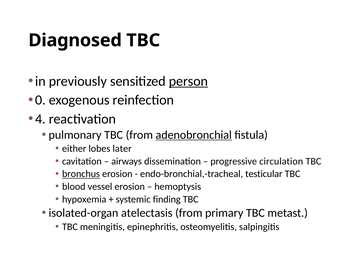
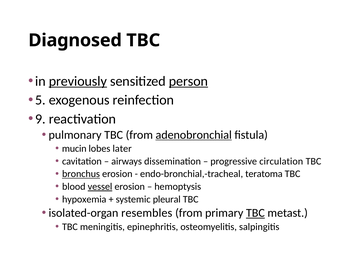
previously underline: none -> present
0: 0 -> 5
4: 4 -> 9
either: either -> mucin
testicular: testicular -> teratoma
vessel underline: none -> present
finding: finding -> pleural
atelectasis: atelectasis -> resembles
TBC at (255, 213) underline: none -> present
